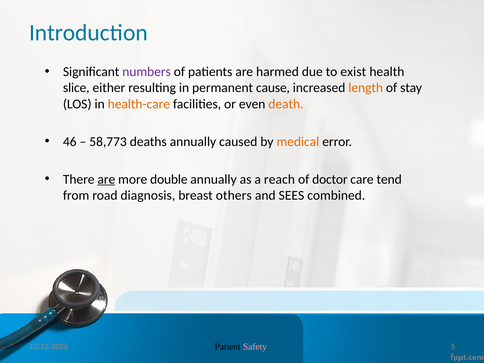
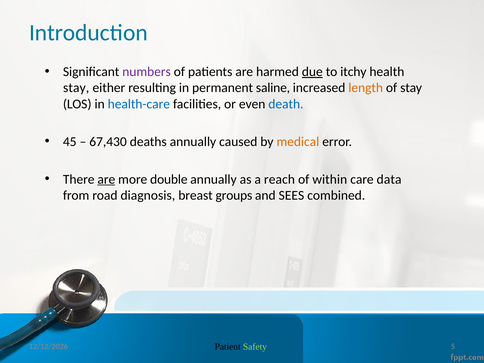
due underline: none -> present
exist: exist -> itchy
slice at (76, 88): slice -> stay
cause: cause -> saline
health-care colour: orange -> blue
death colour: orange -> blue
46: 46 -> 45
58,773: 58,773 -> 67,430
doctor: doctor -> within
tend: tend -> data
others: others -> groups
Safety colour: pink -> light green
